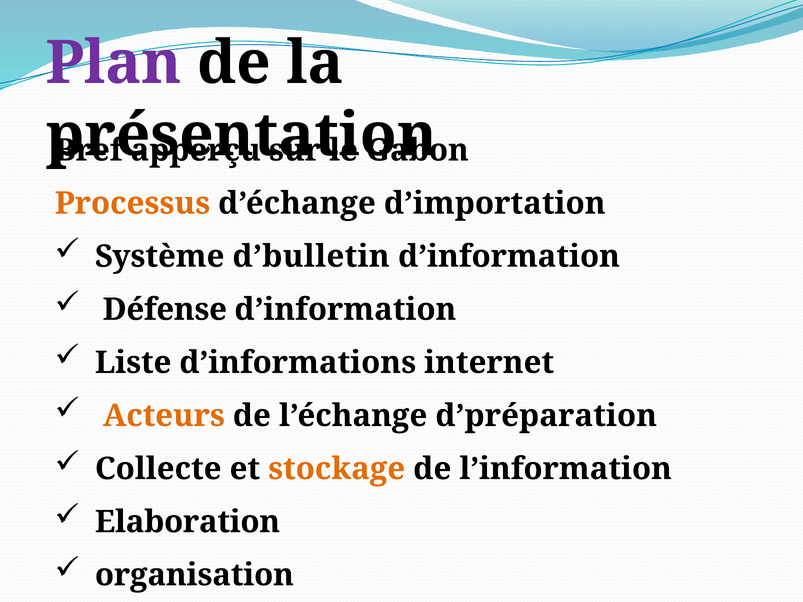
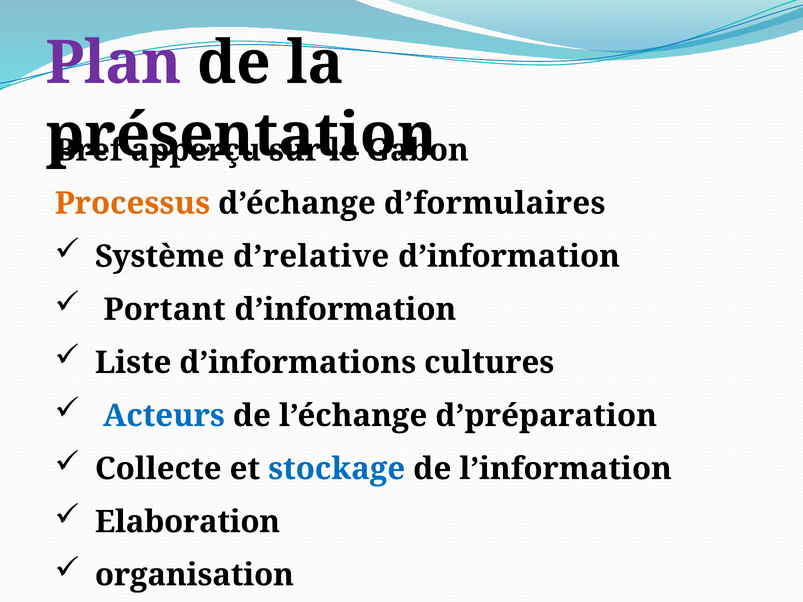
d’importation: d’importation -> d’formulaires
d’bulletin: d’bulletin -> d’relative
Défense: Défense -> Portant
internet: internet -> cultures
Acteurs colour: orange -> blue
stockage colour: orange -> blue
